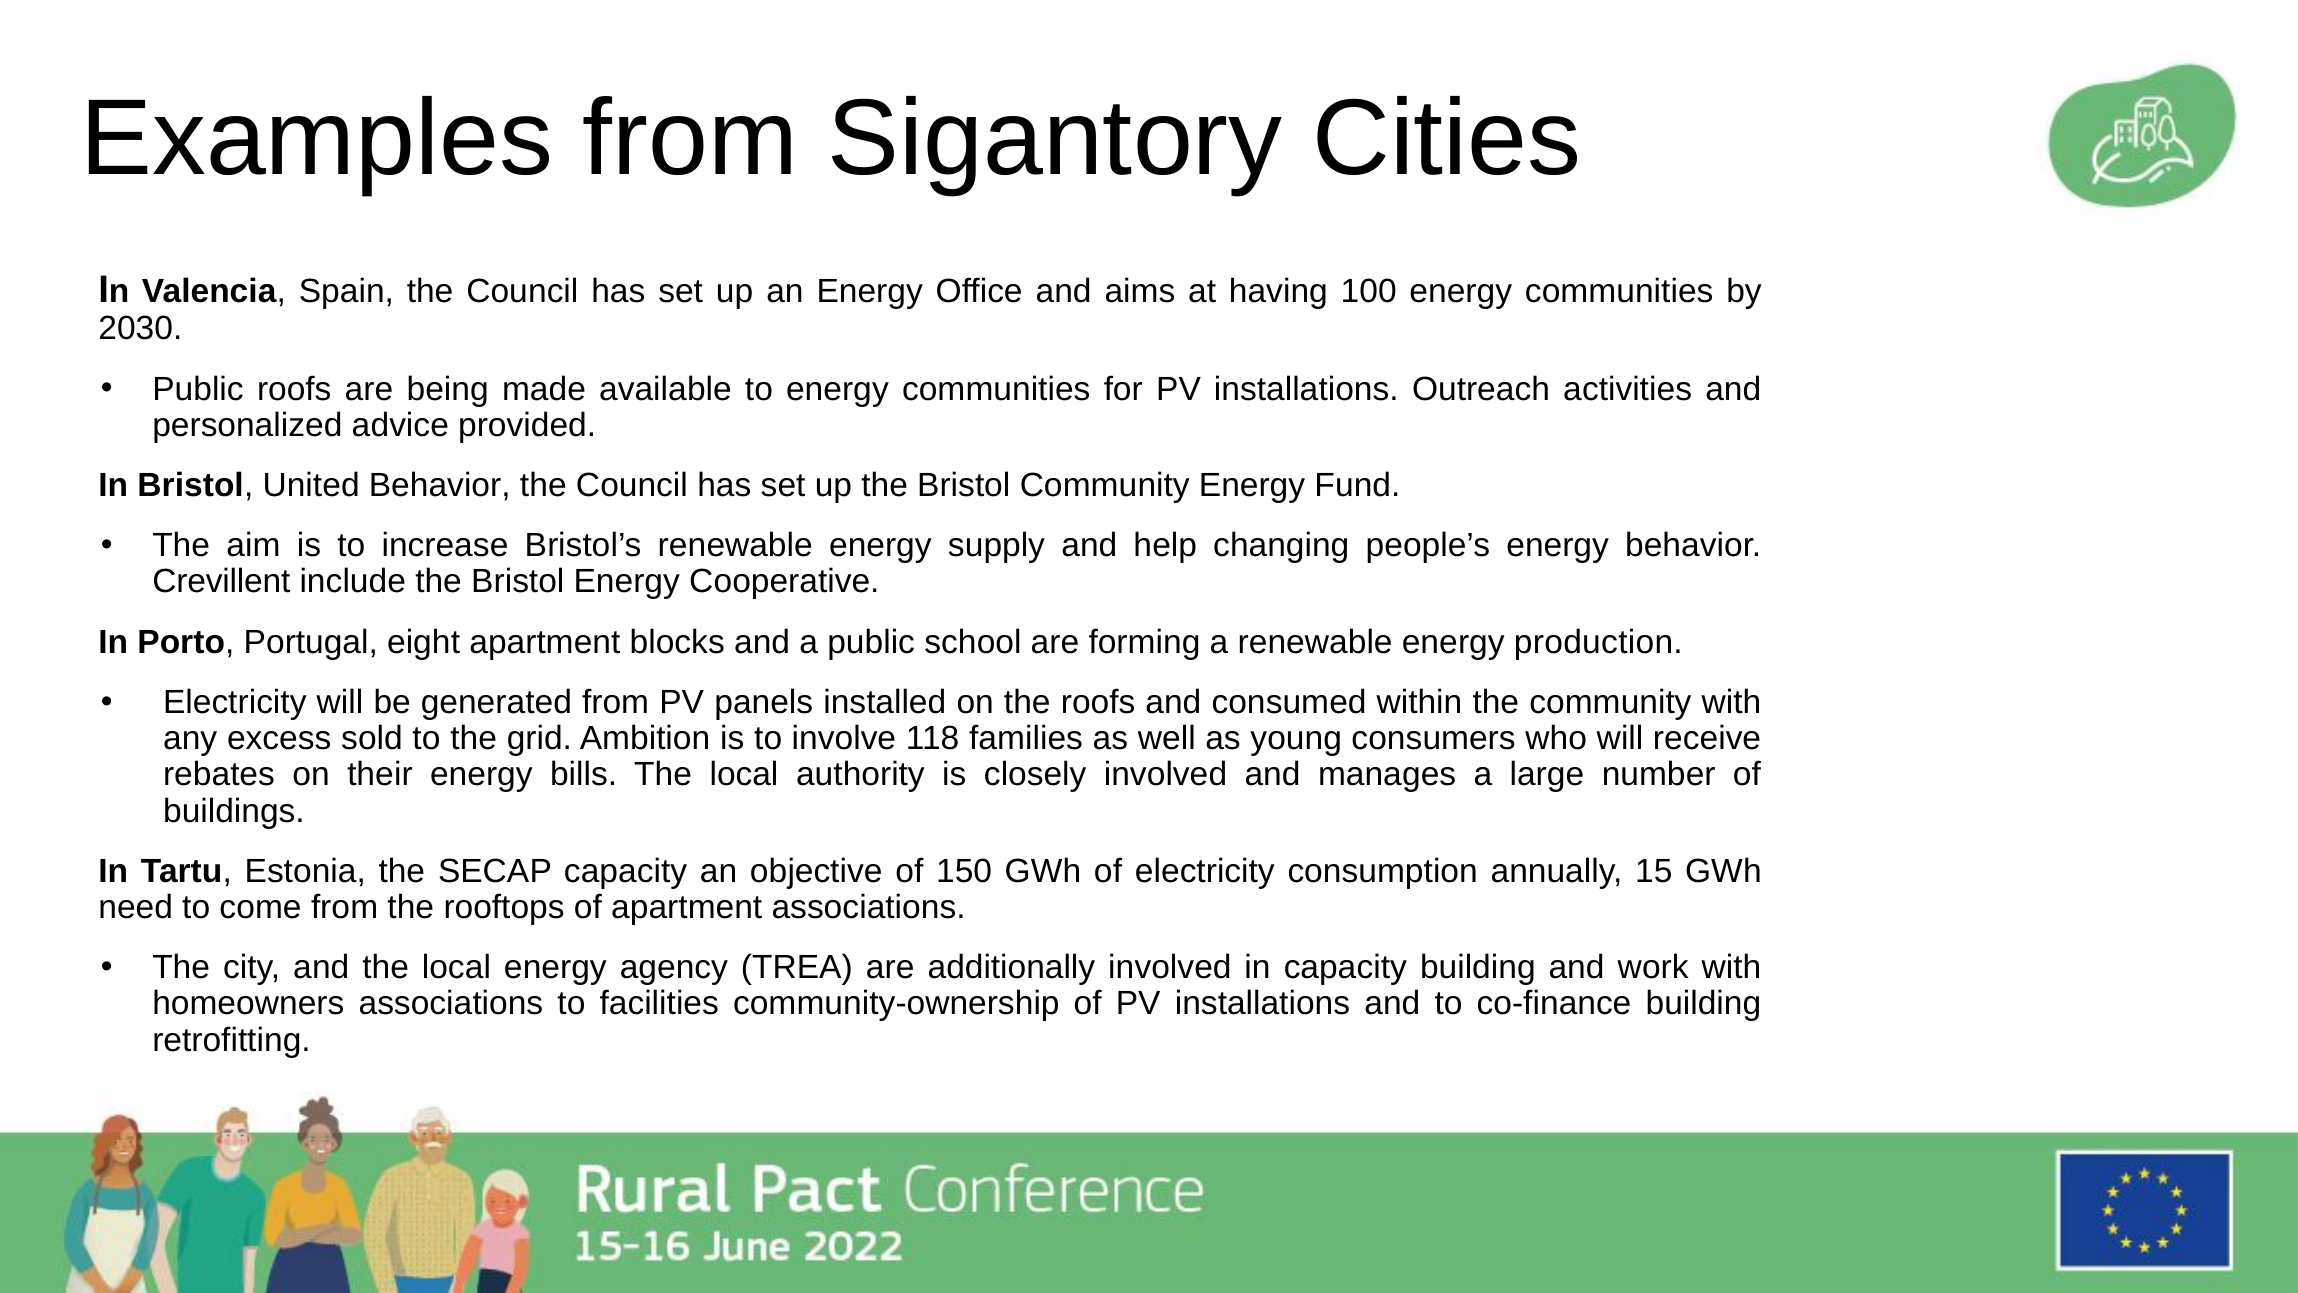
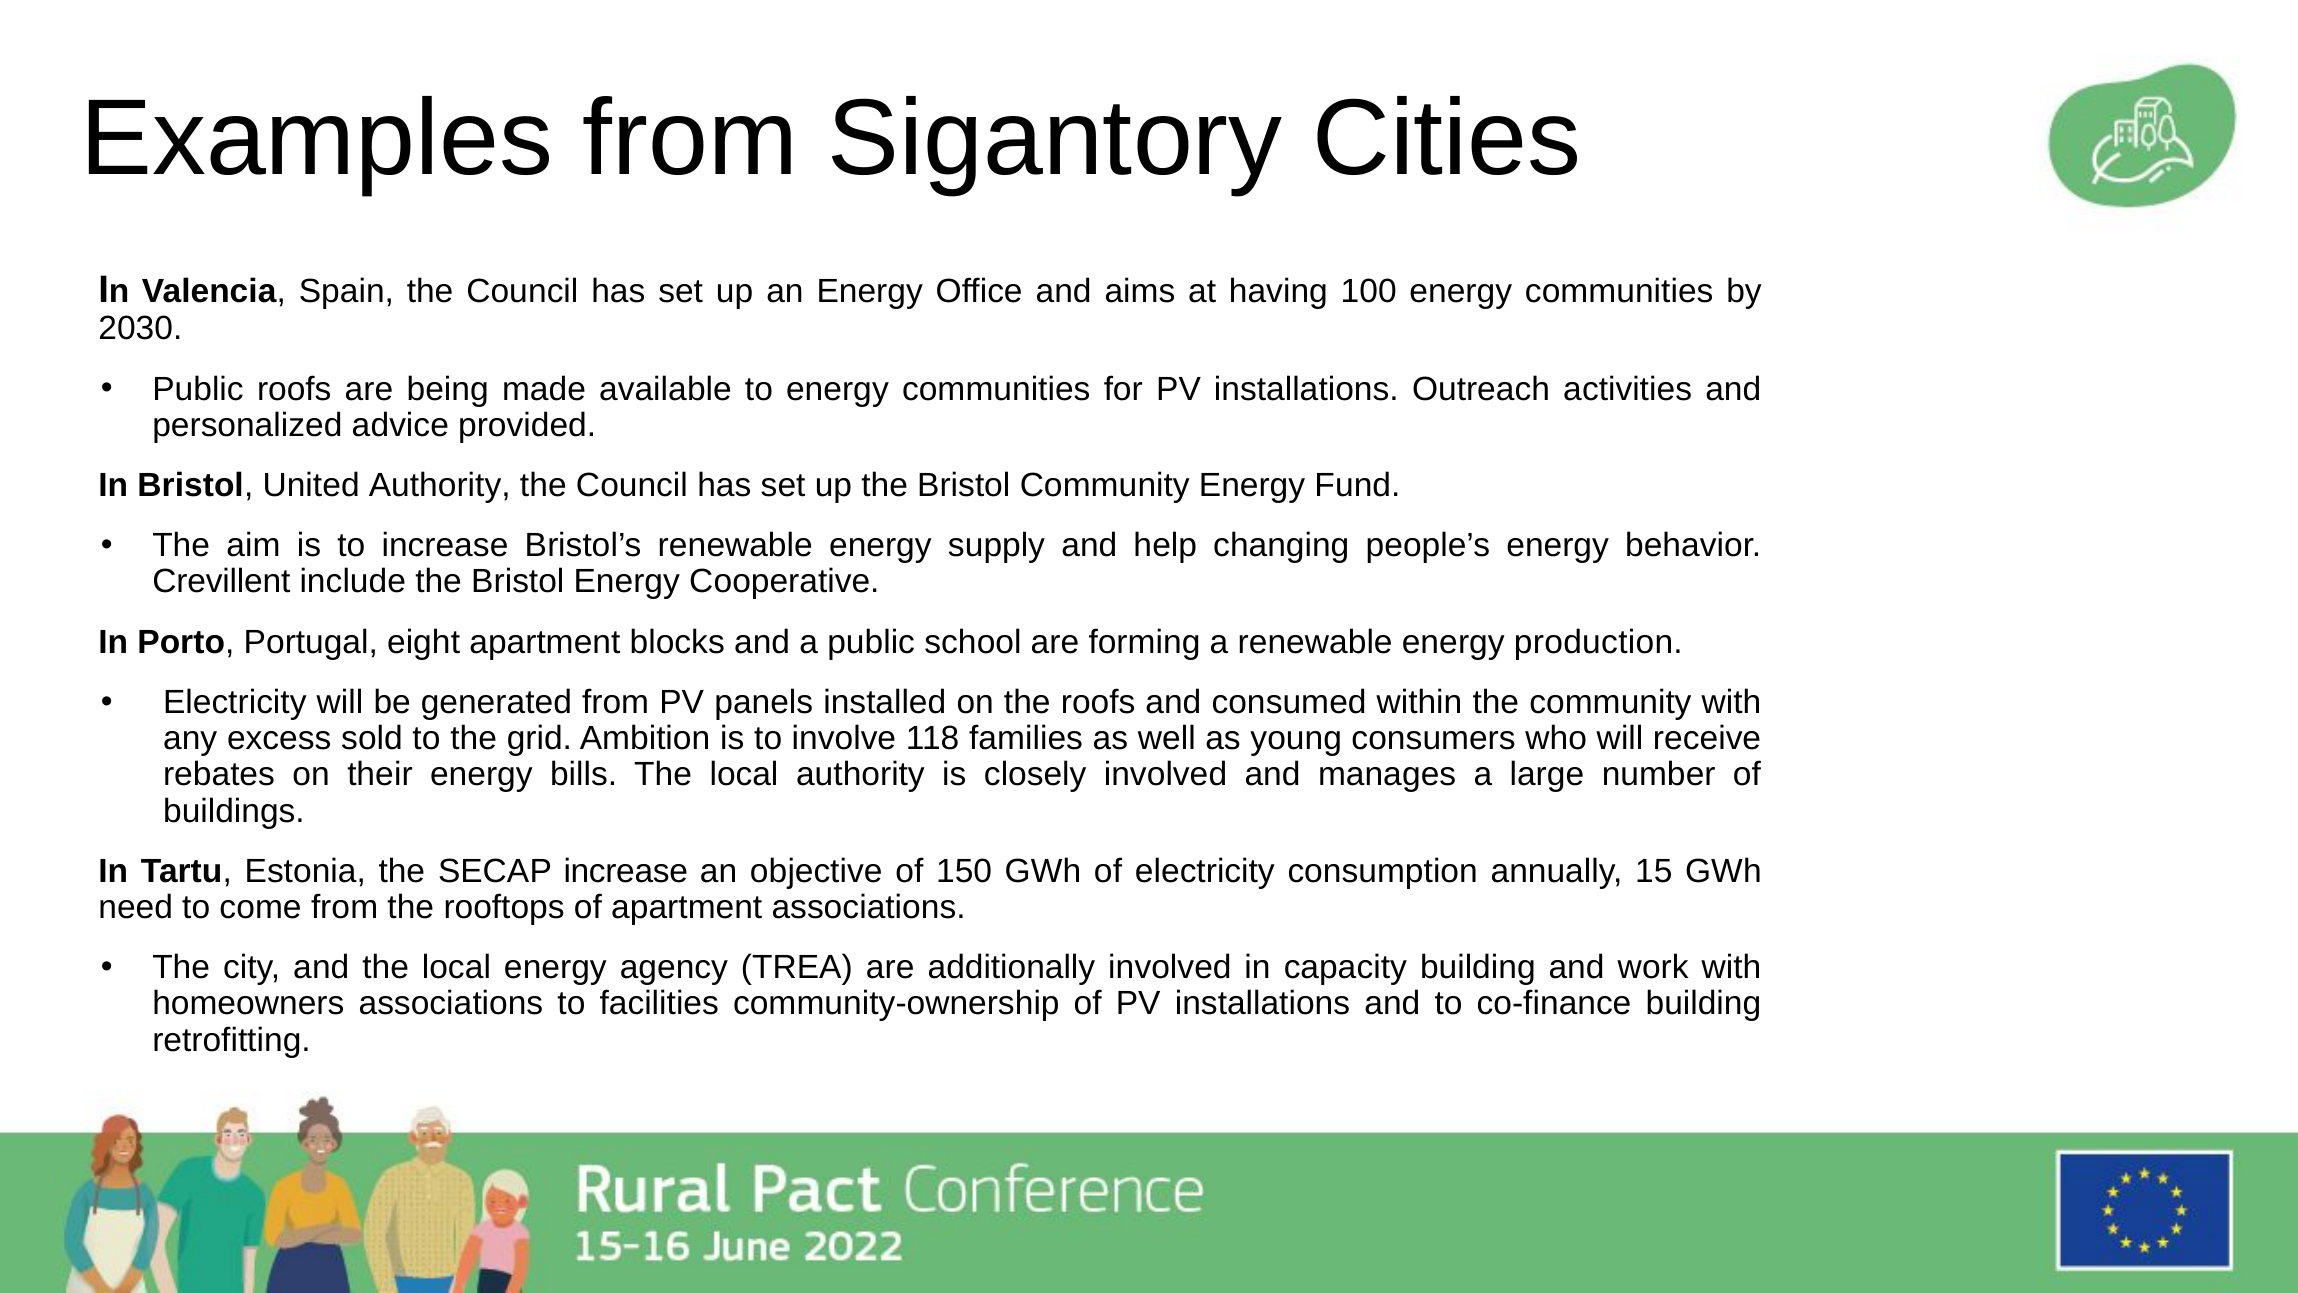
United Behavior: Behavior -> Authority
SECAP capacity: capacity -> increase
